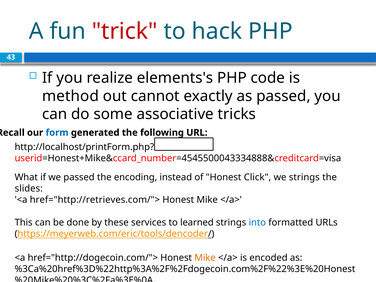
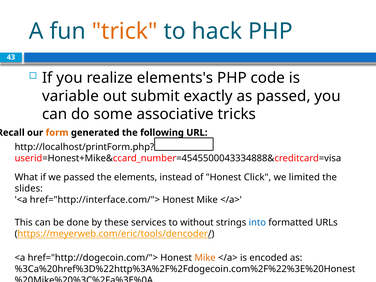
trick colour: red -> orange
method: method -> variable
cannot: cannot -> submit
form colour: blue -> orange
encoding: encoding -> elements
we strings: strings -> limited
href="http://retrieves.com/">: href="http://retrieves.com/"> -> href="http://interface.com/">
learned: learned -> without
